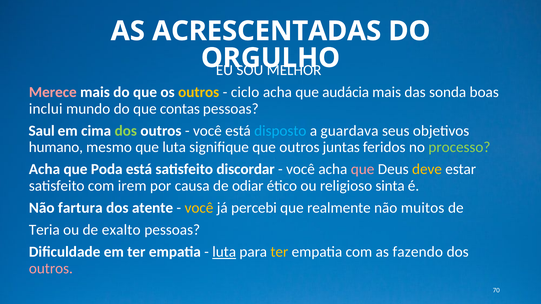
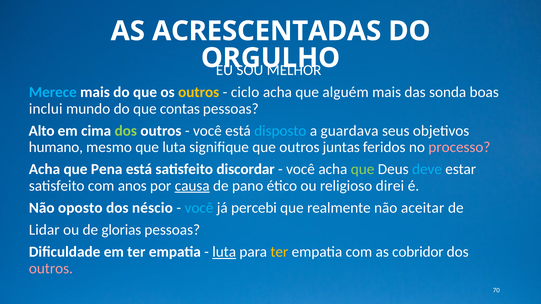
Merece colour: pink -> light blue
audácia: audácia -> alguém
Saul: Saul -> Alto
processo colour: light green -> pink
Poda: Poda -> Pena
que at (363, 169) colour: pink -> light green
deve colour: yellow -> light blue
irem: irem -> anos
causa underline: none -> present
odiar: odiar -> pano
sinta: sinta -> direi
fartura: fartura -> oposto
atente: atente -> néscio
você at (199, 208) colour: yellow -> light blue
muitos: muitos -> aceitar
Teria: Teria -> Lidar
exalto: exalto -> glorias
fazendo: fazendo -> cobridor
